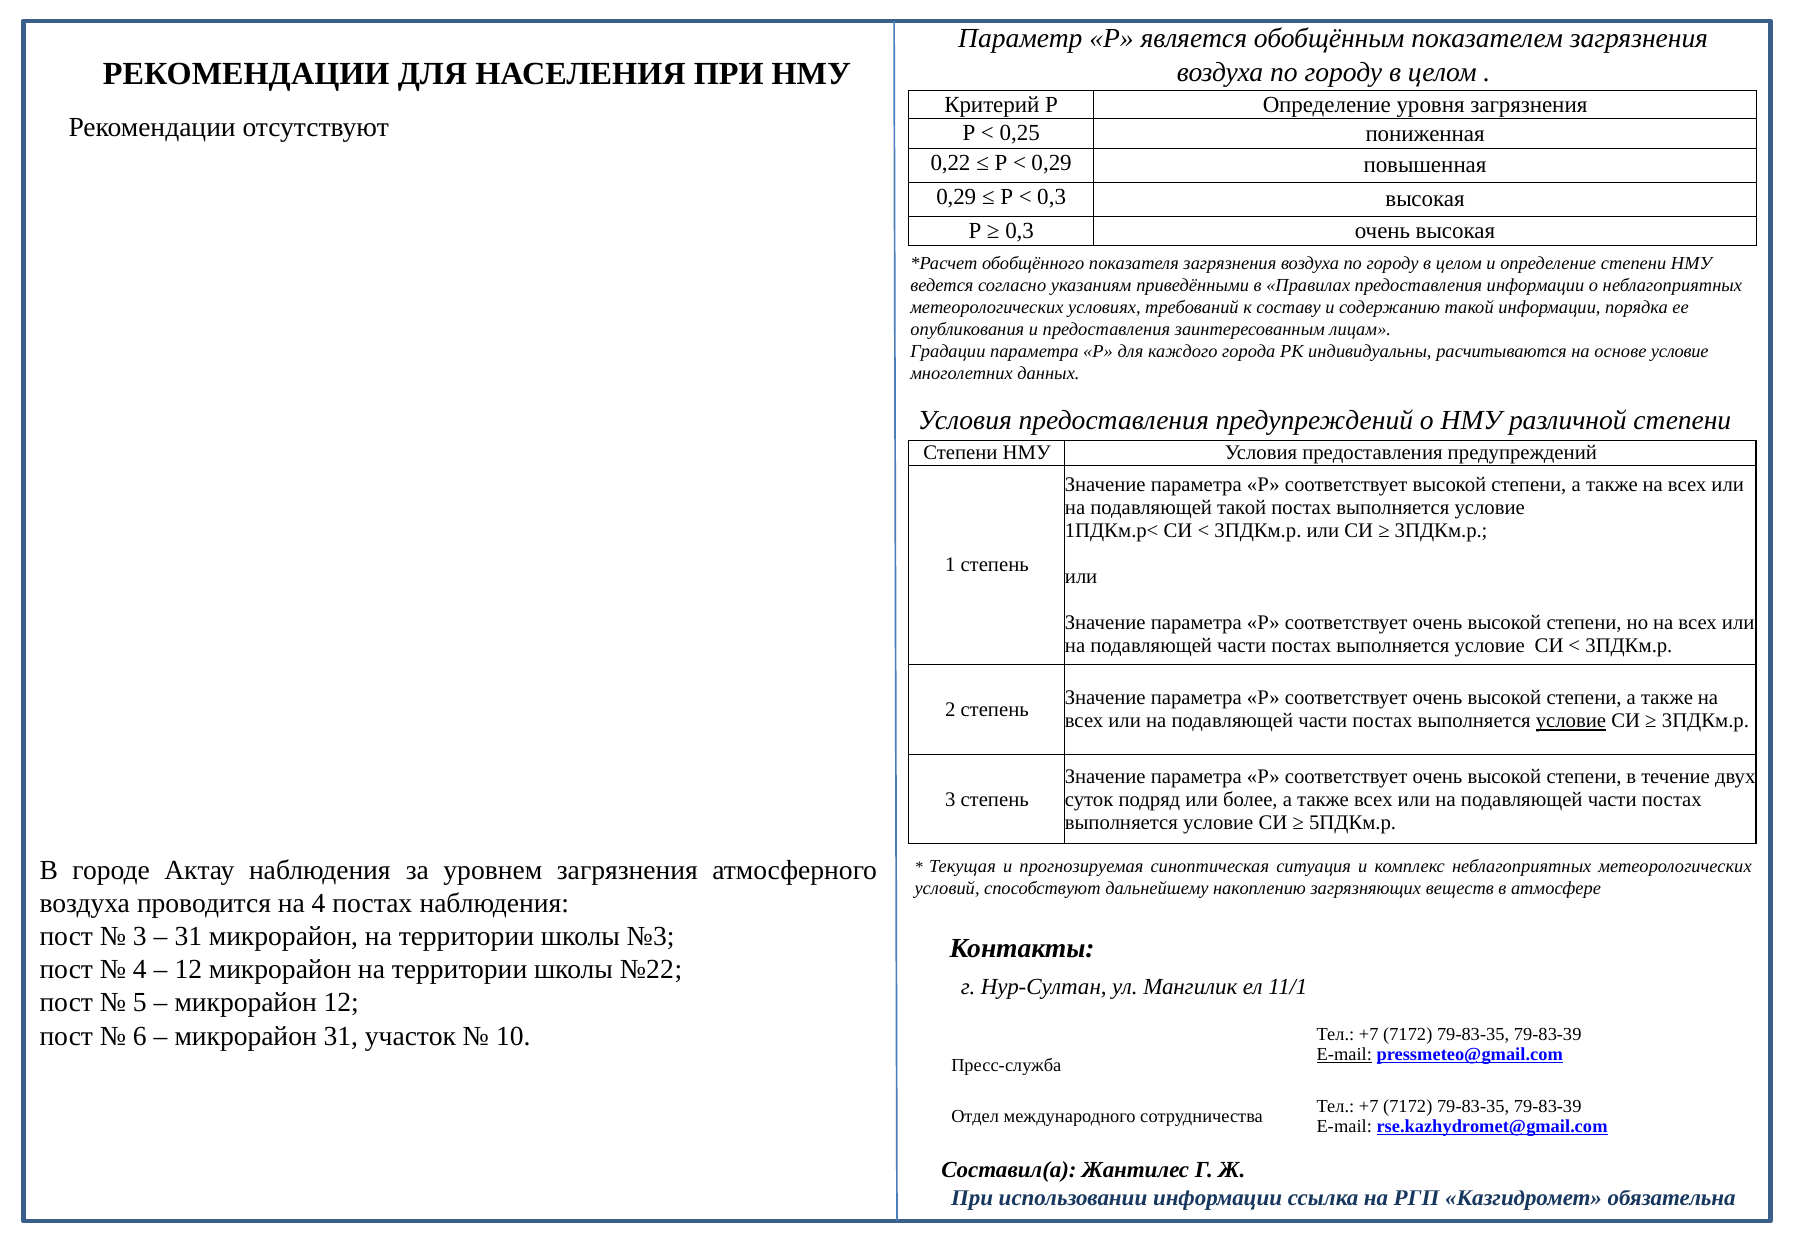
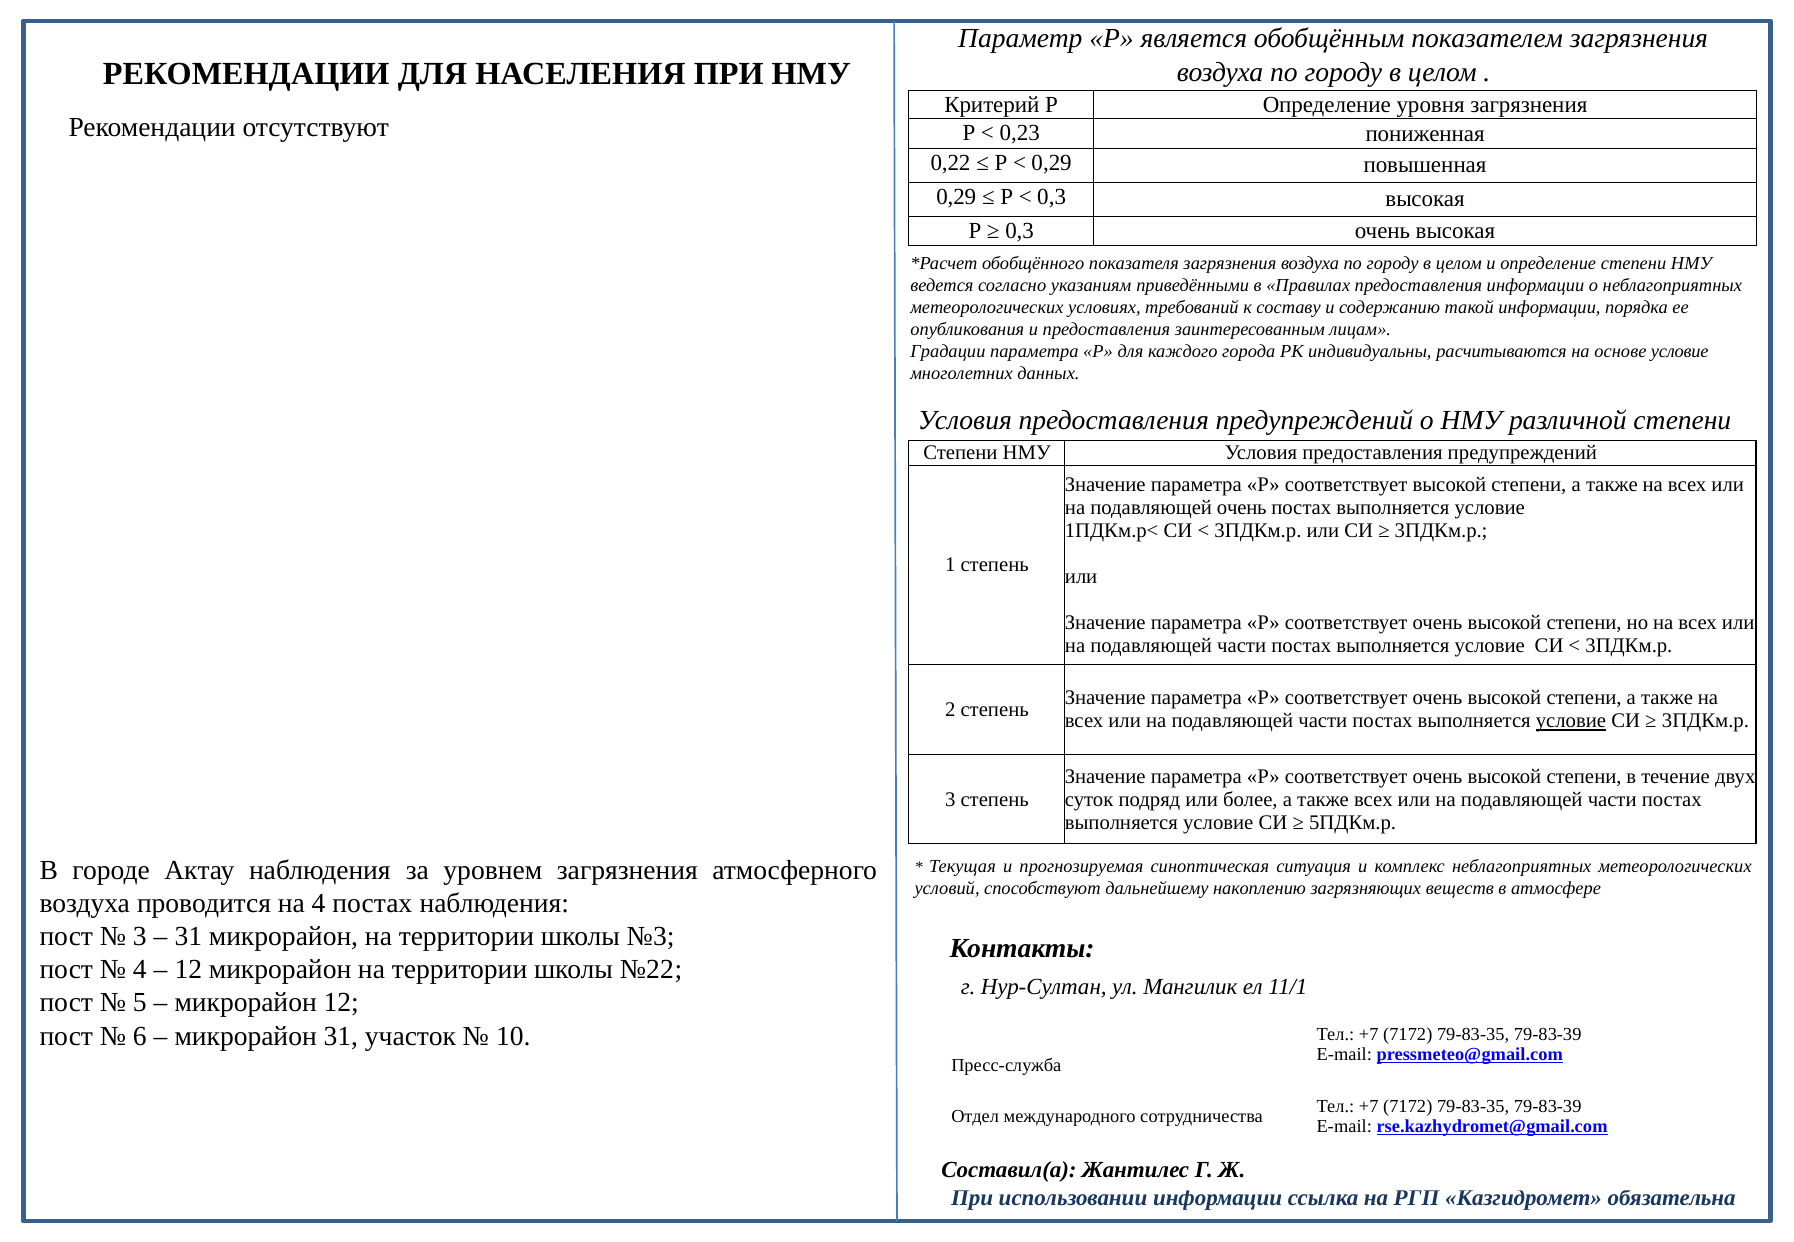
0,25: 0,25 -> 0,23
подавляющей такой: такой -> очень
E-mail at (1344, 1055) underline: present -> none
